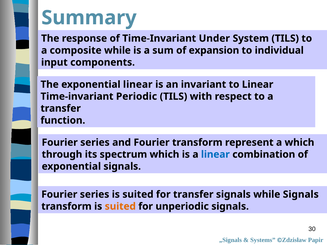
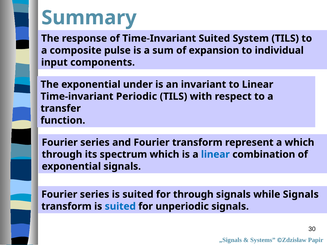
Time-Invariant Under: Under -> Suited
composite while: while -> pulse
exponential linear: linear -> under
for transfer: transfer -> through
suited at (120, 207) colour: orange -> blue
